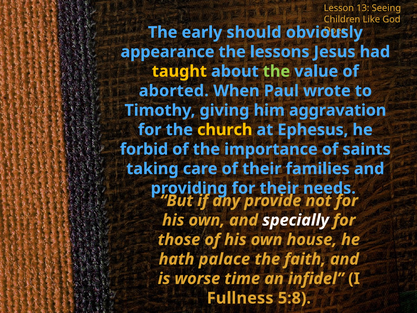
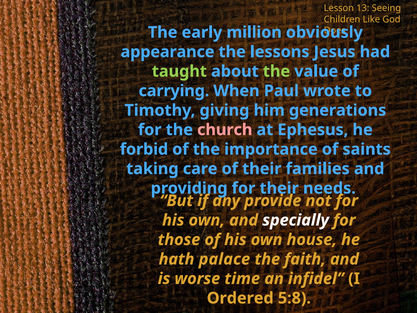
should: should -> million
taught colour: yellow -> light green
aborted: aborted -> carrying
aggravation: aggravation -> generations
church colour: yellow -> pink
Fullness: Fullness -> Ordered
